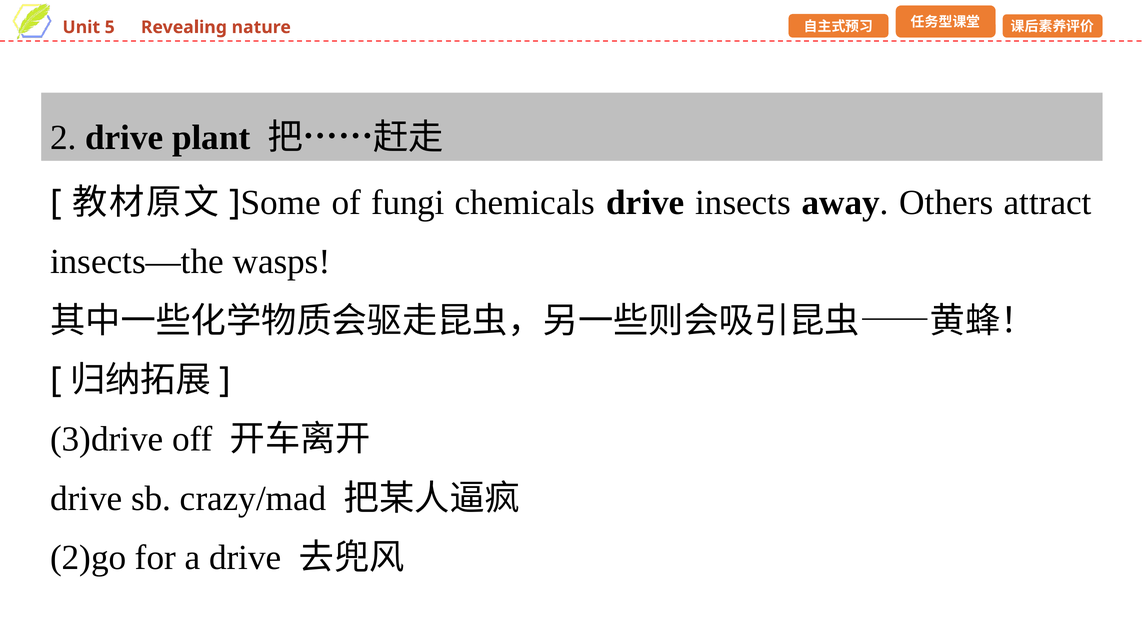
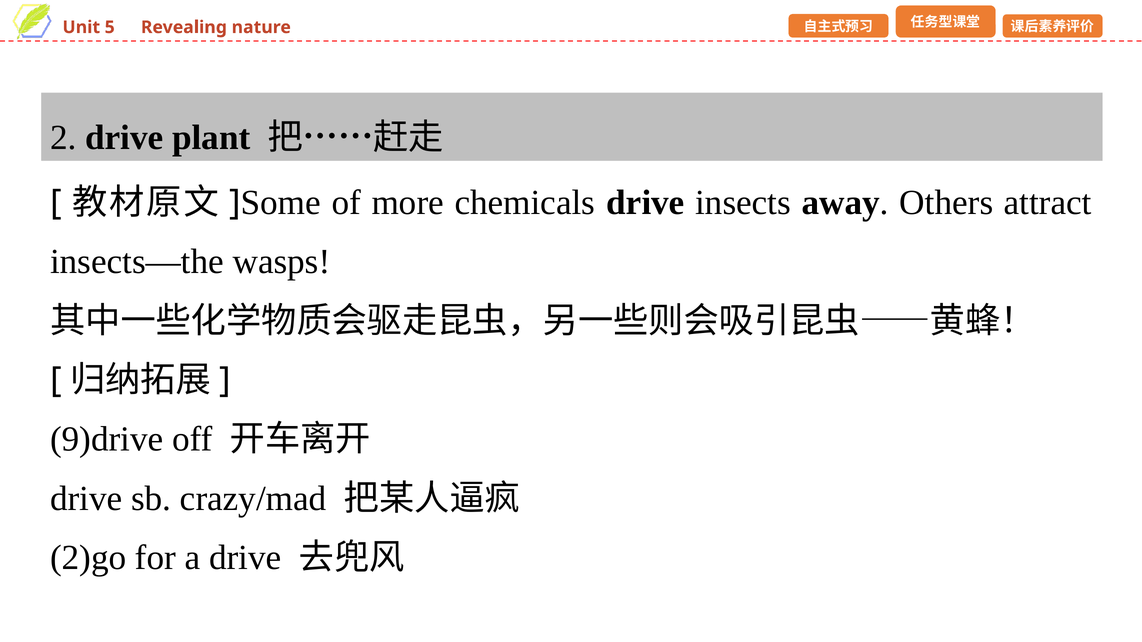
fungi: fungi -> more
3)drive: 3)drive -> 9)drive
